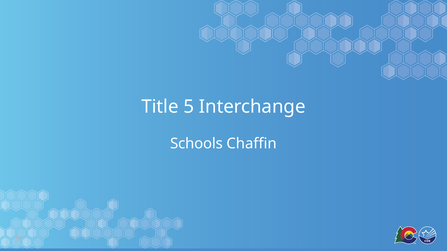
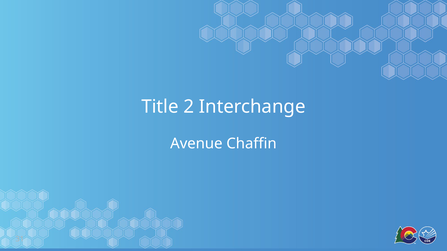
5: 5 -> 2
Schools: Schools -> Avenue
